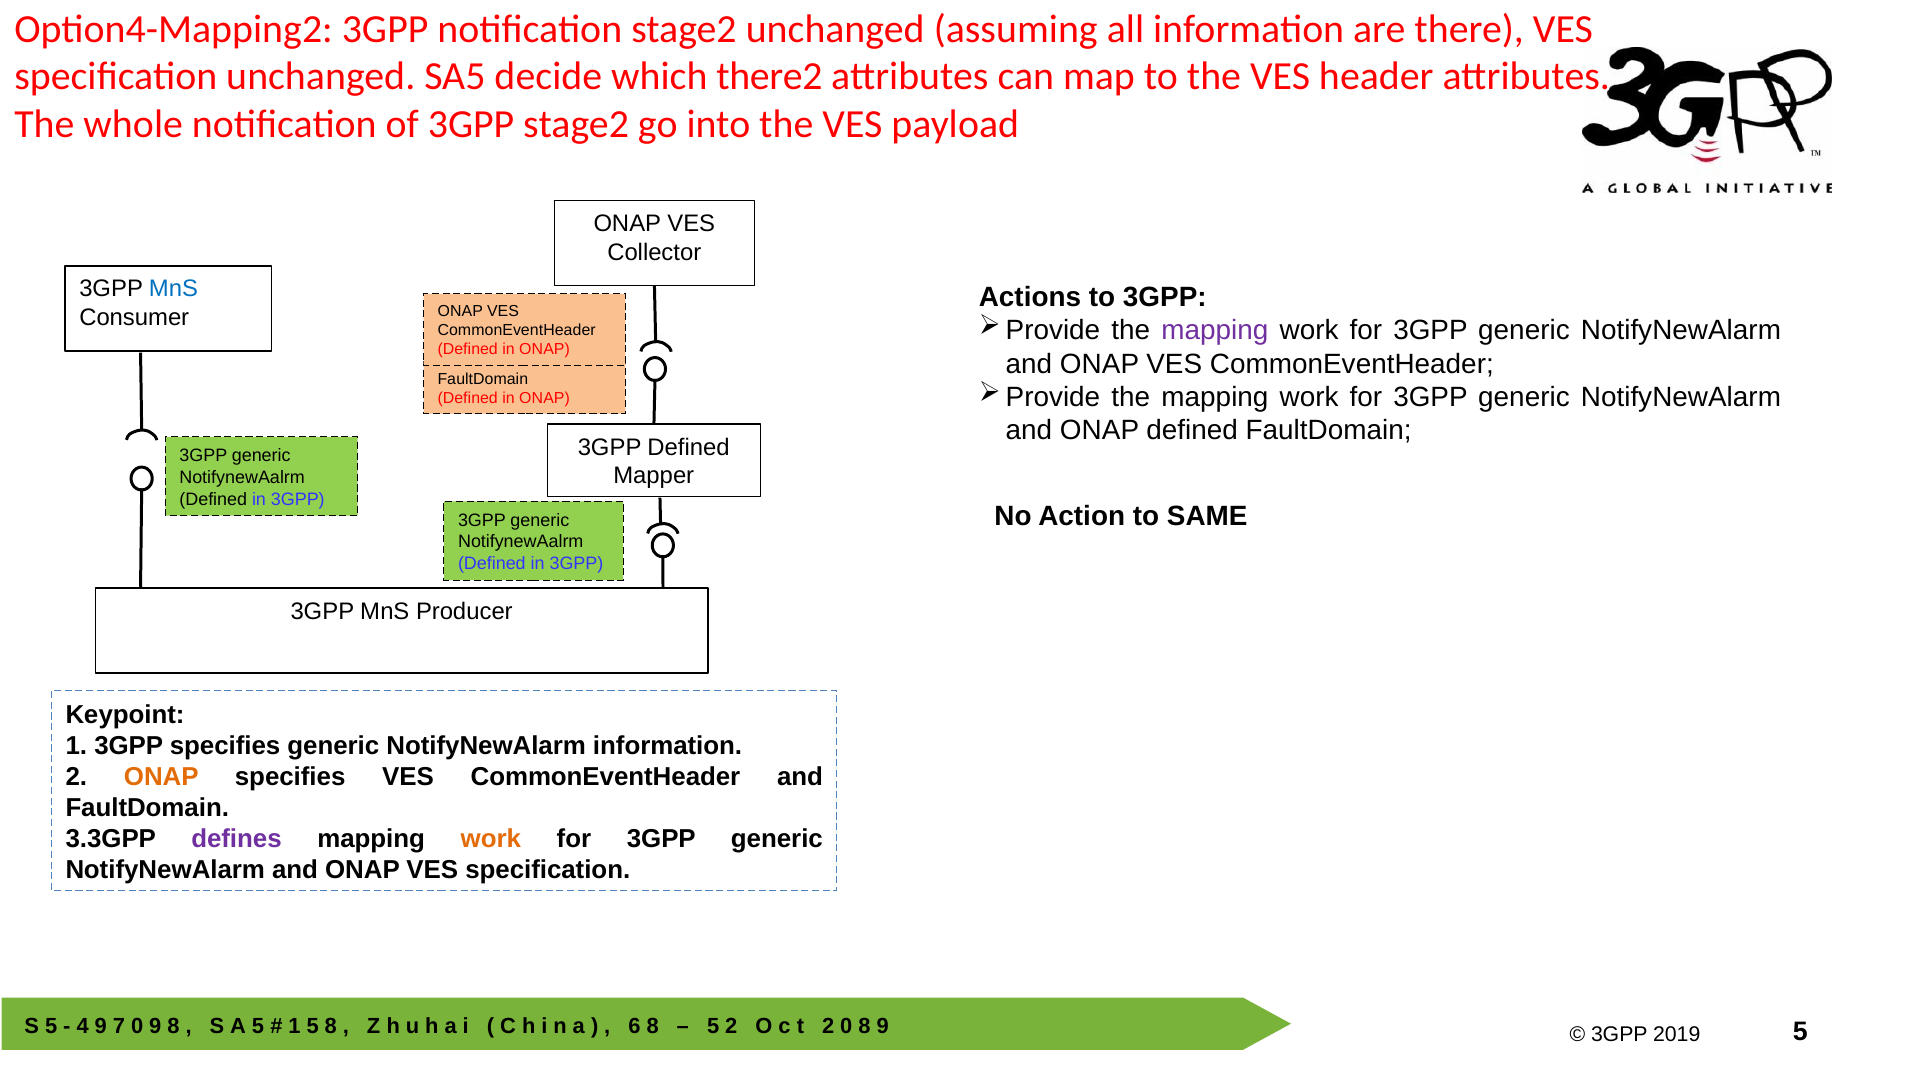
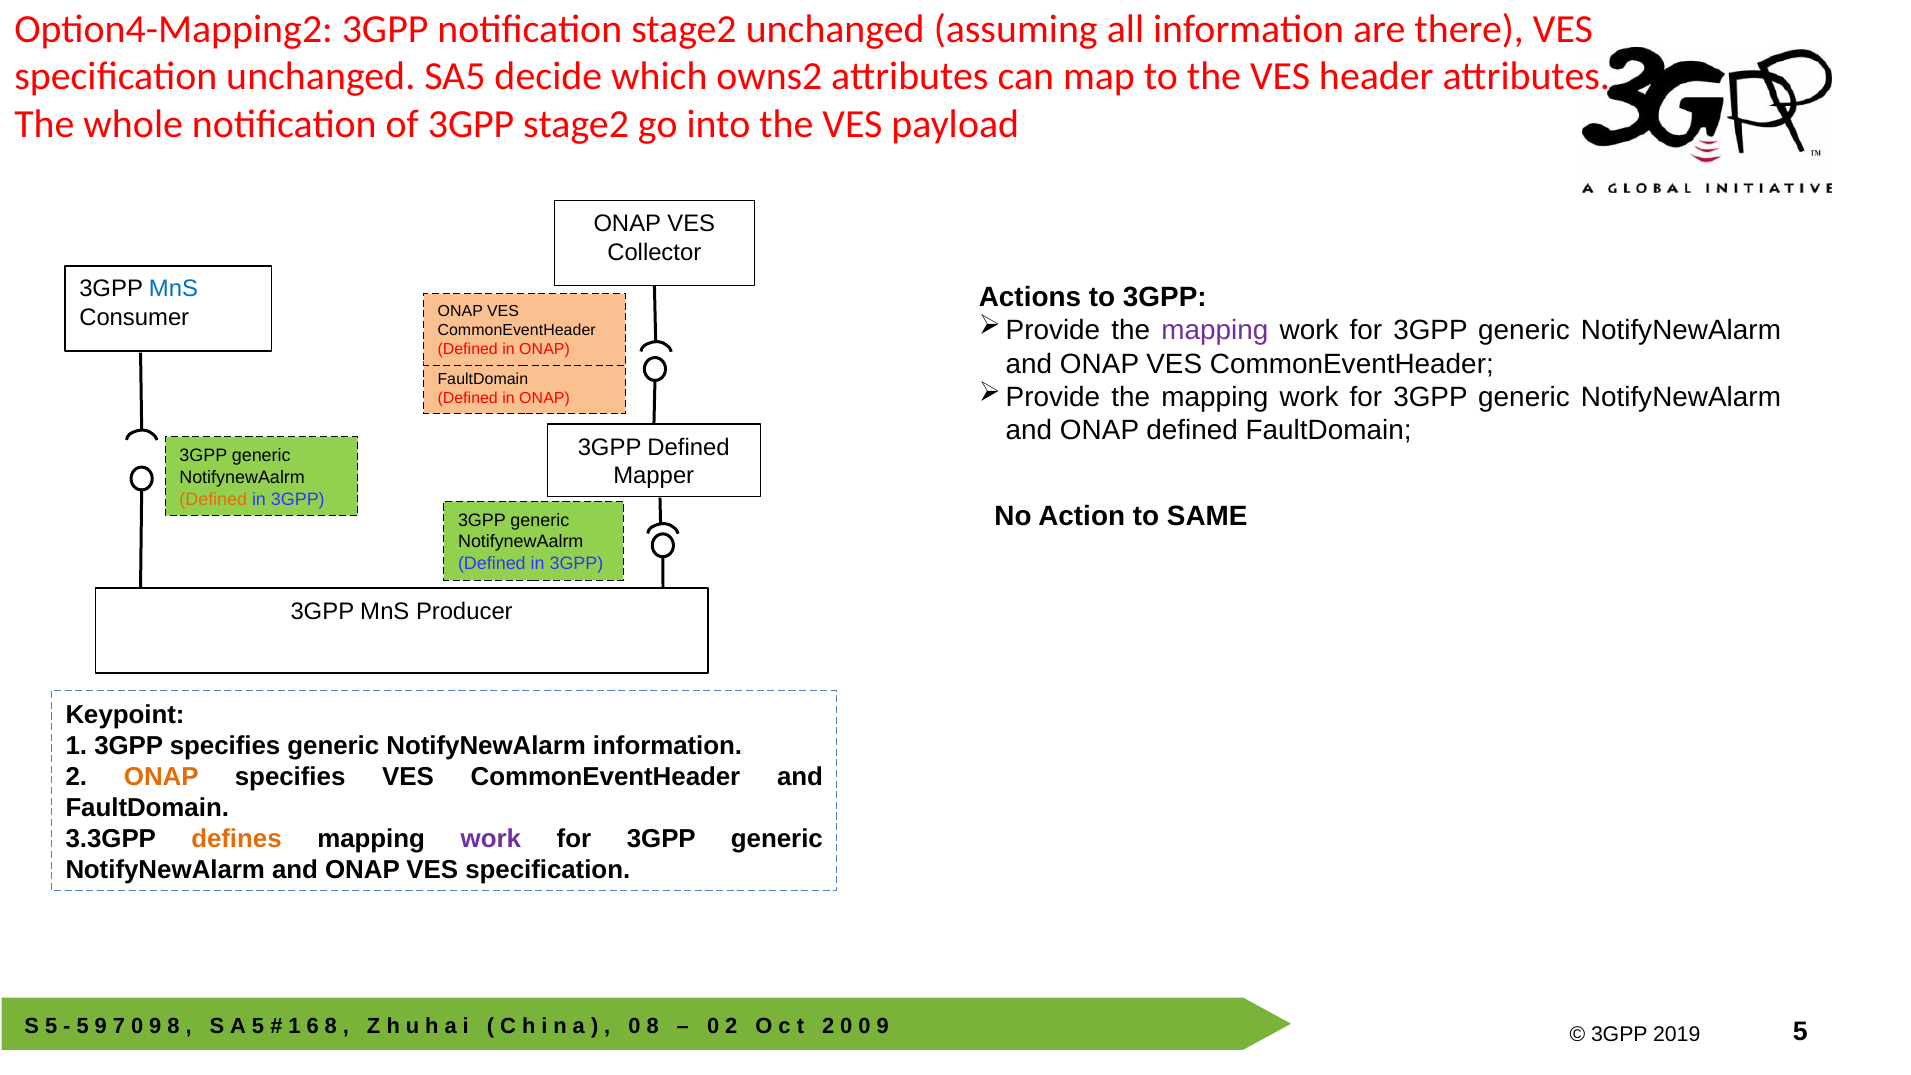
there2: there2 -> owns2
Defined at (213, 499) colour: black -> orange
defines colour: purple -> orange
work at (491, 839) colour: orange -> purple
4 at (83, 1026): 4 -> 5
1 5: 5 -> 6
6 at (634, 1026): 6 -> 0
5 at (713, 1026): 5 -> 0
8 at (864, 1026): 8 -> 0
